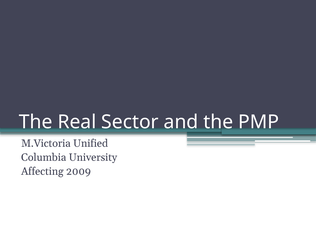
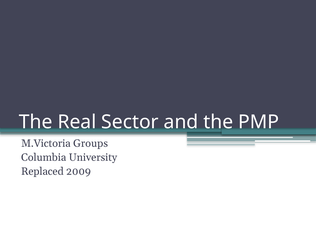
Unified: Unified -> Groups
Affecting: Affecting -> Replaced
